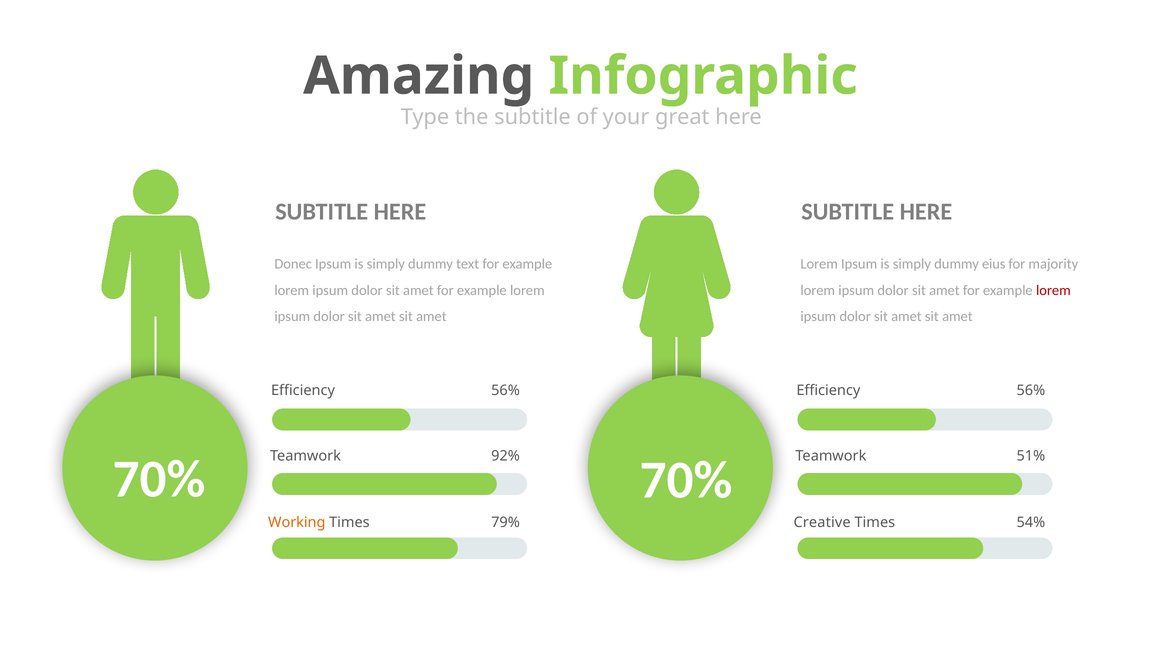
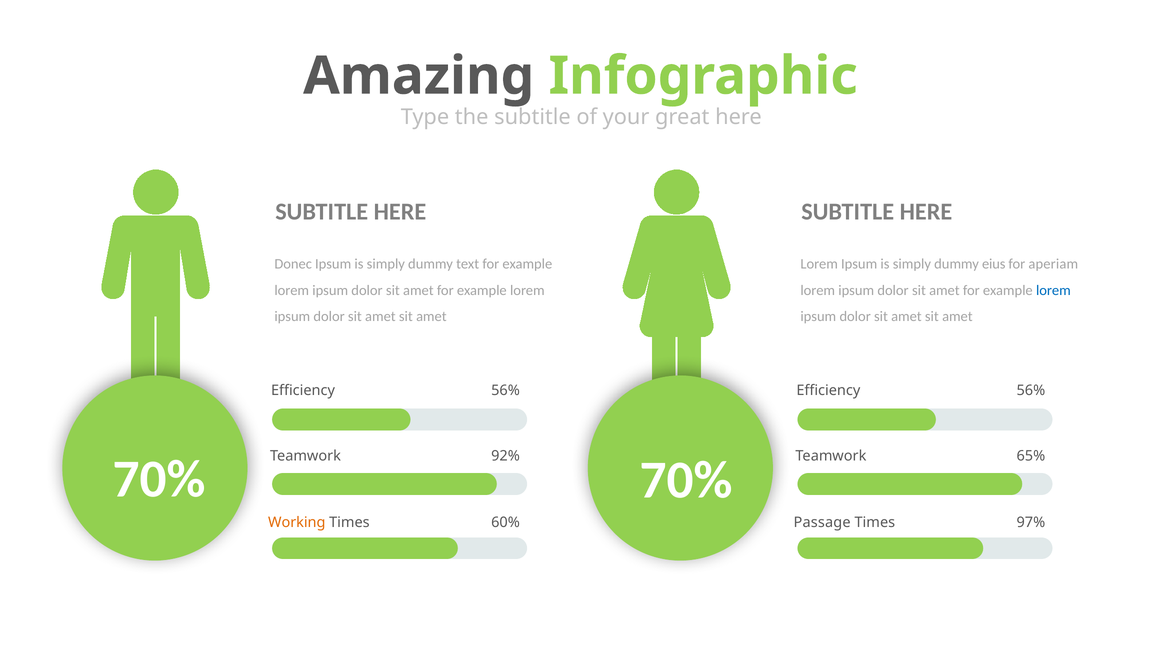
majority: majority -> aperiam
lorem at (1053, 290) colour: red -> blue
51%: 51% -> 65%
79%: 79% -> 60%
Creative: Creative -> Passage
54%: 54% -> 97%
